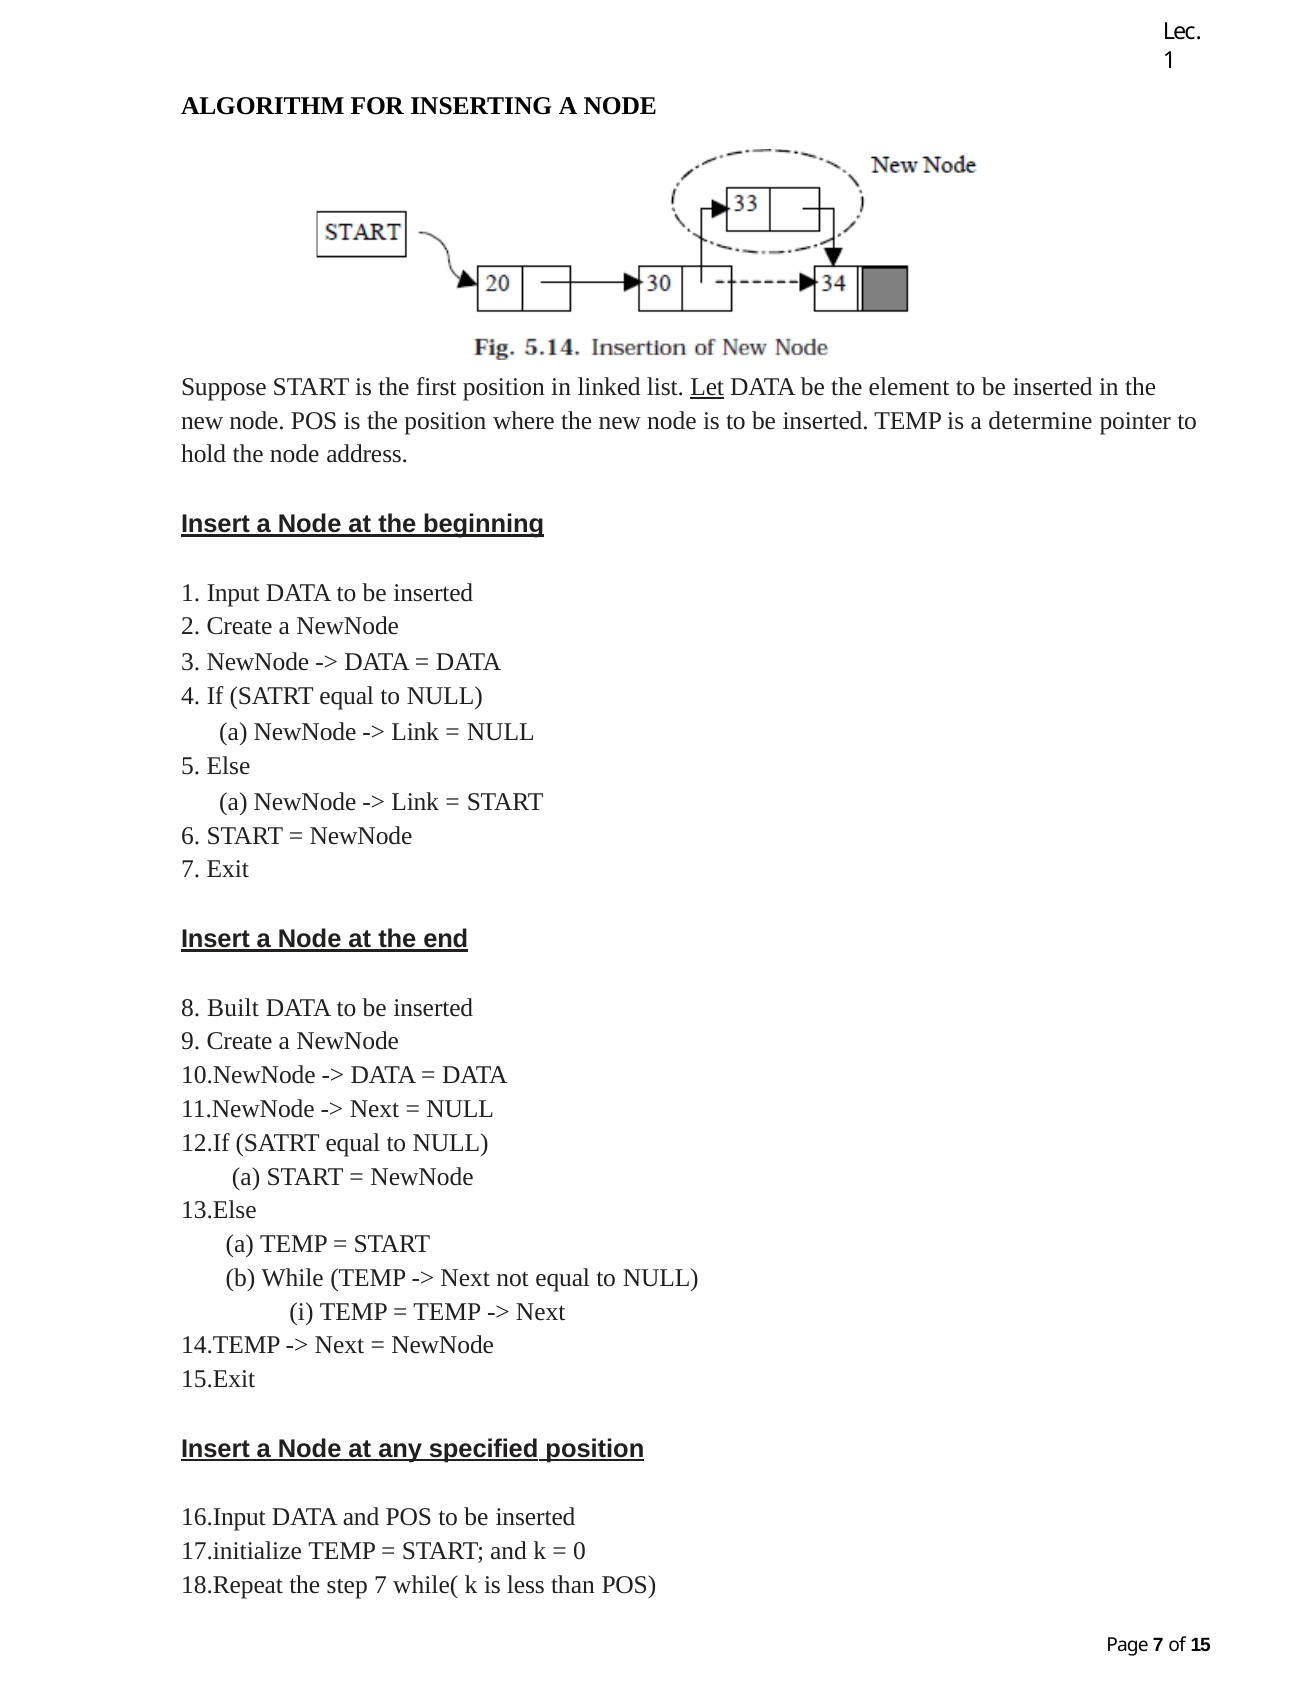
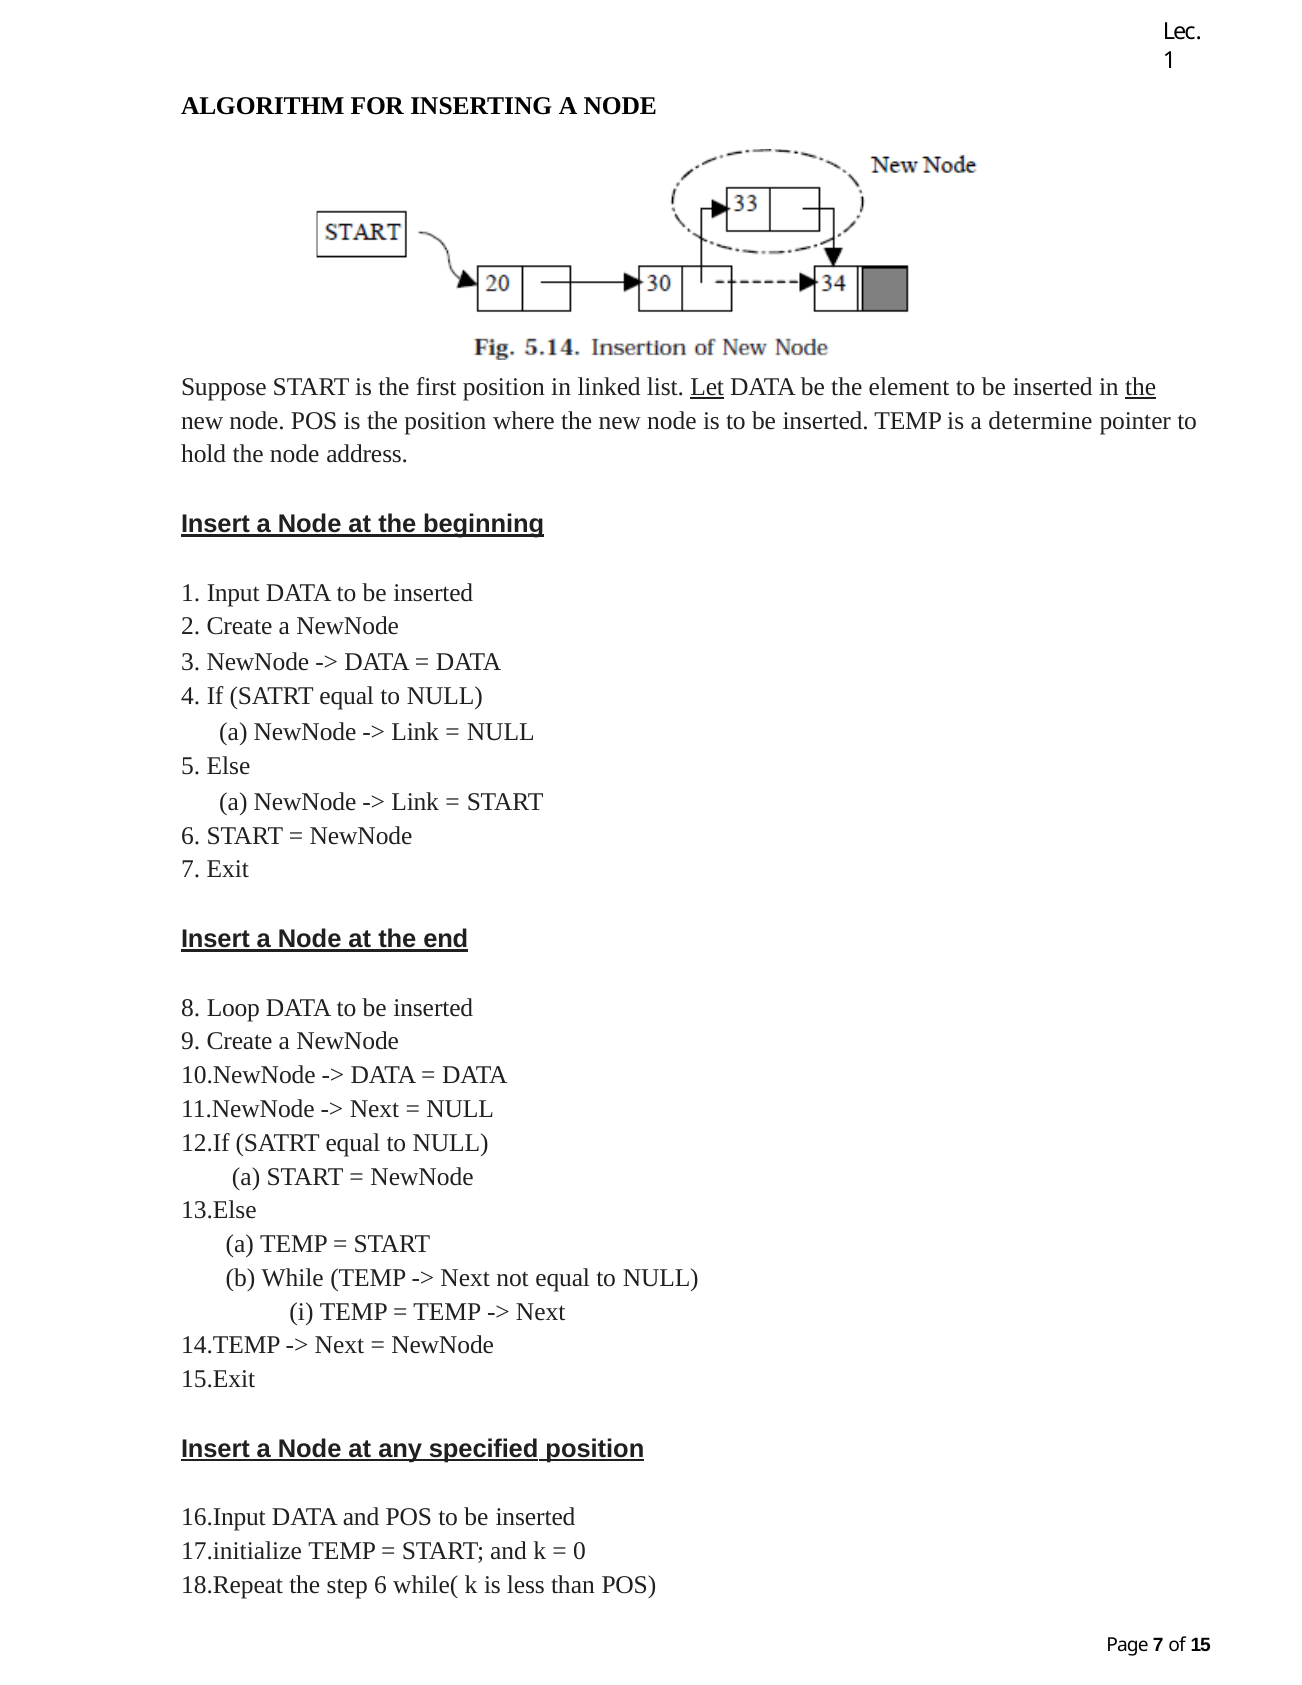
the at (1141, 387) underline: none -> present
Built: Built -> Loop
step 7: 7 -> 6
